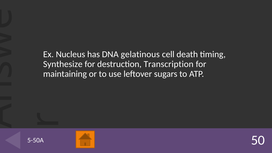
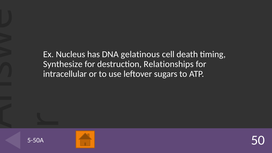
Transcription: Transcription -> Relationships
maintaining: maintaining -> intracellular
